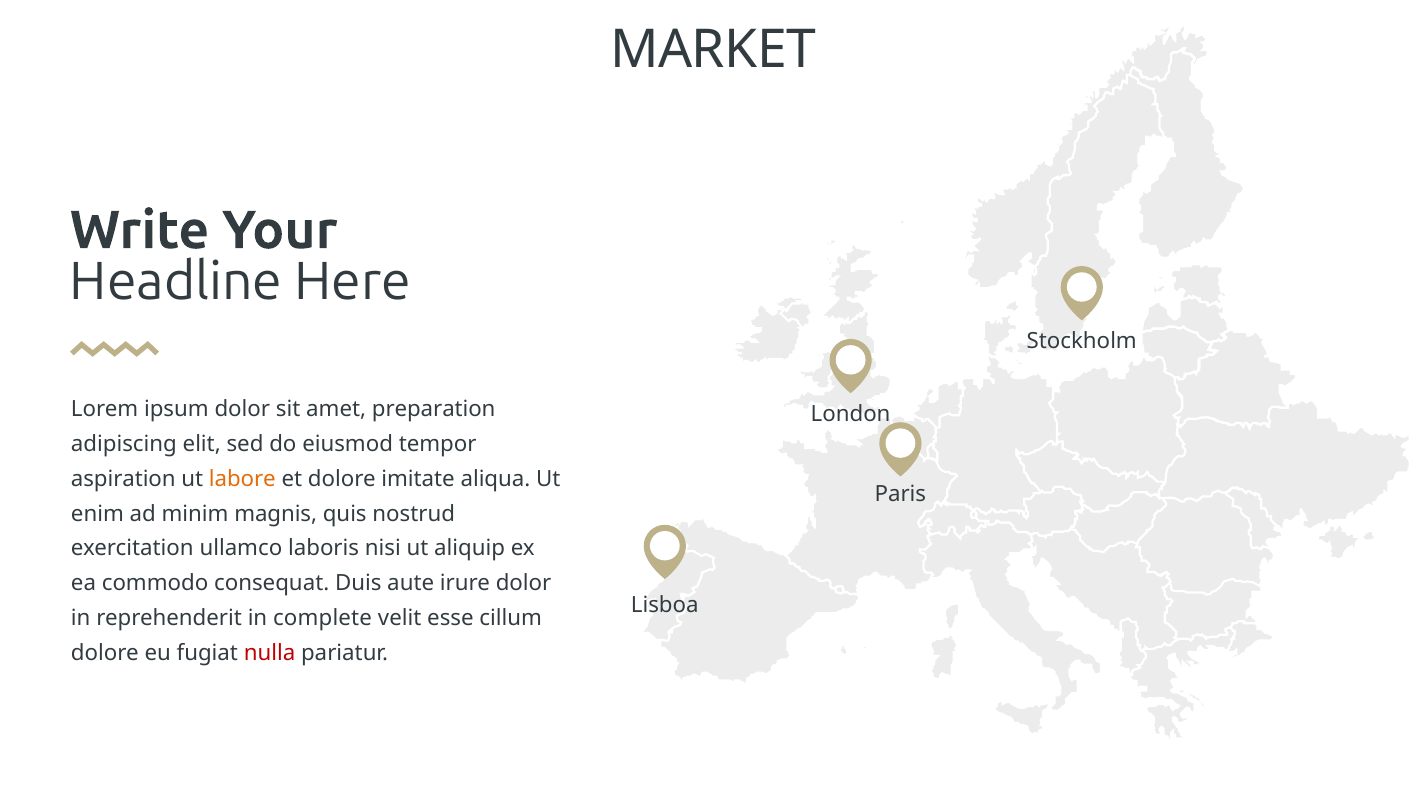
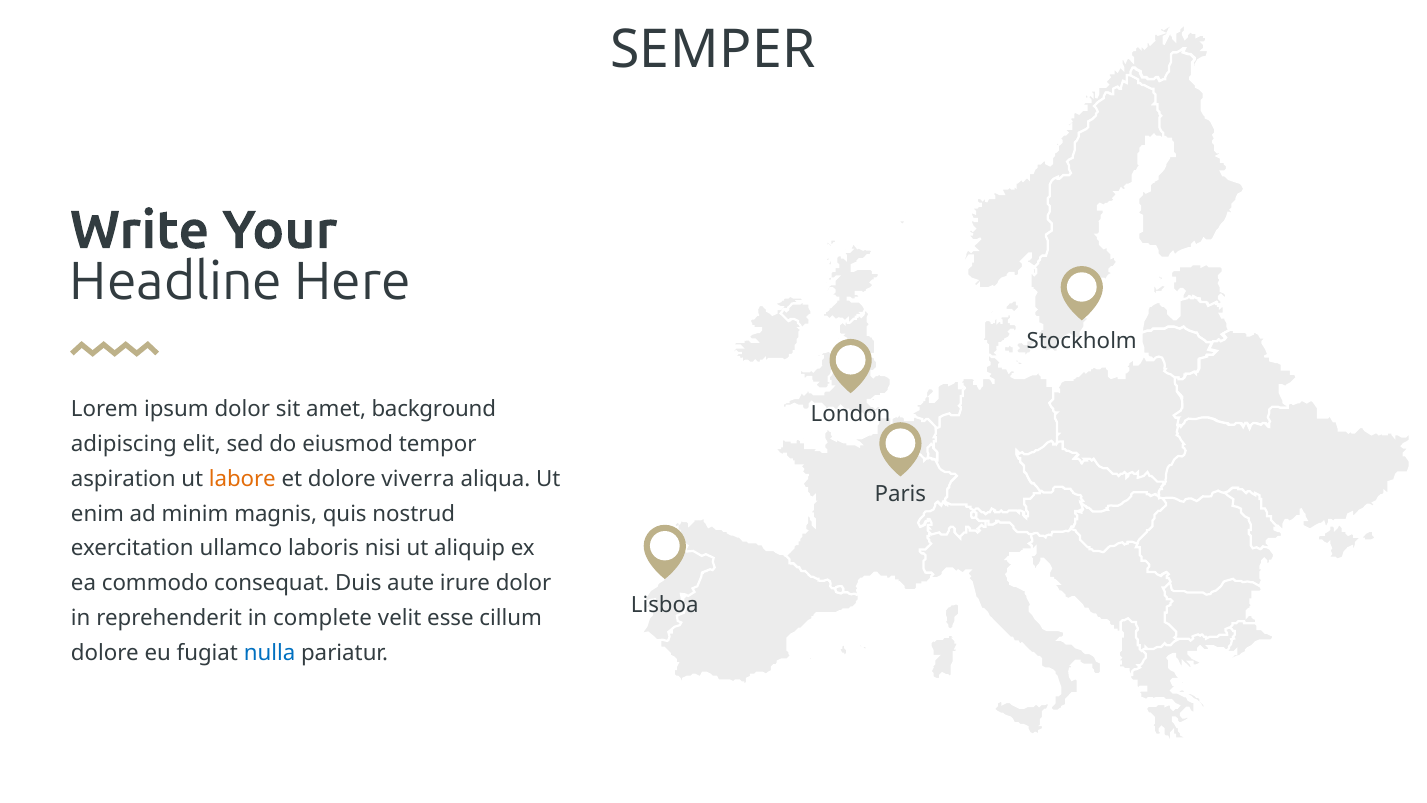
MARKET: MARKET -> SEMPER
preparation: preparation -> background
imitate: imitate -> viverra
nulla colour: red -> blue
